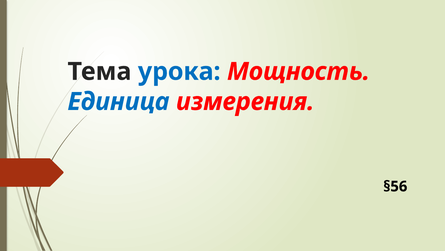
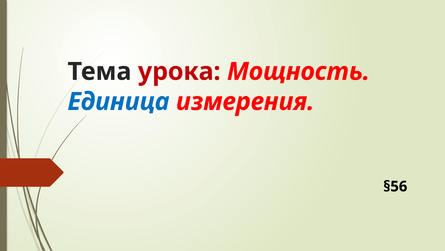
урока colour: blue -> red
